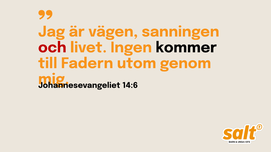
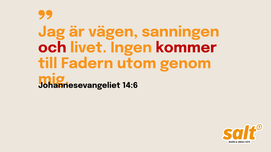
kommer colour: black -> red
